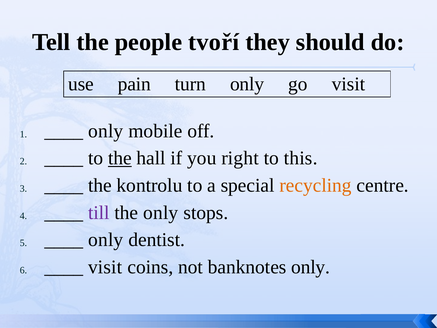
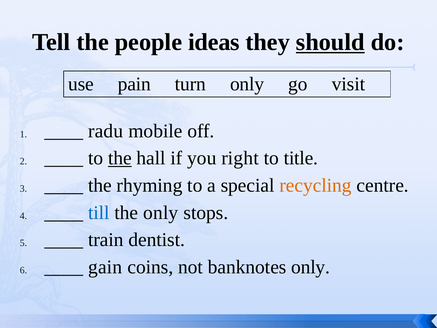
tvoří: tvoří -> ideas
should underline: none -> present
only at (106, 131): only -> radu
this: this -> title
kontrolu: kontrolu -> rhyming
till colour: purple -> blue
only at (106, 240): only -> train
visit at (105, 267): visit -> gain
